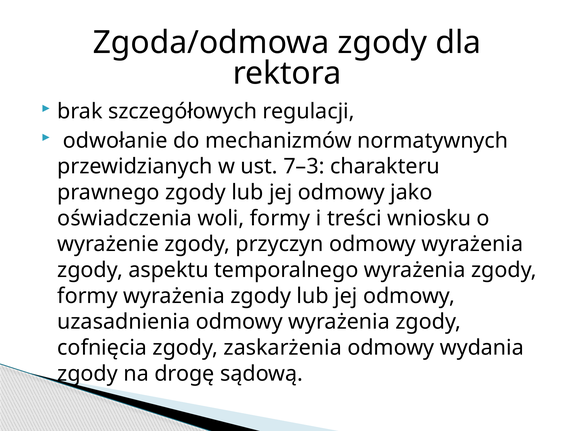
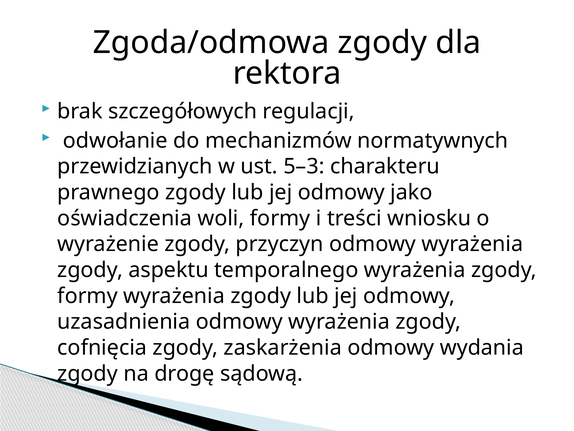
7–3: 7–3 -> 5–3
